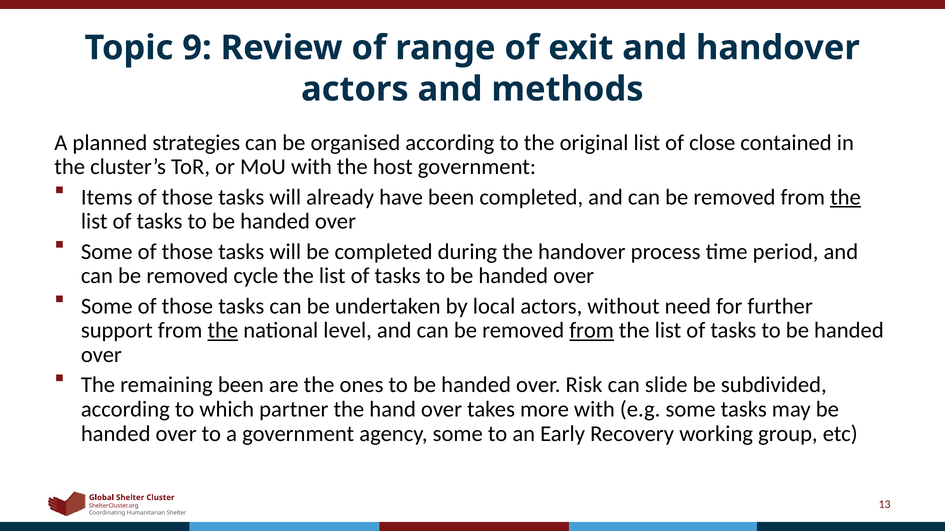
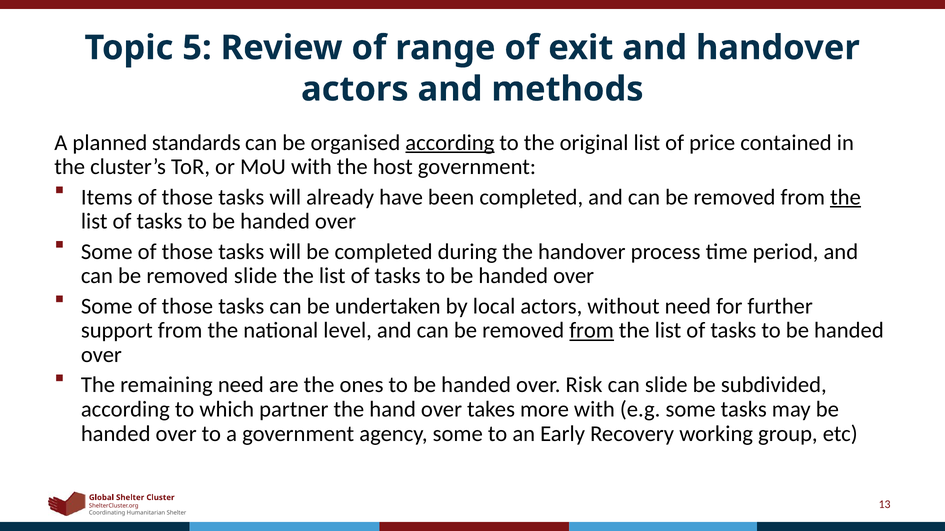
9: 9 -> 5
strategies: strategies -> standards
according at (450, 143) underline: none -> present
close: close -> price
removed cycle: cycle -> slide
the at (223, 331) underline: present -> none
remaining been: been -> need
